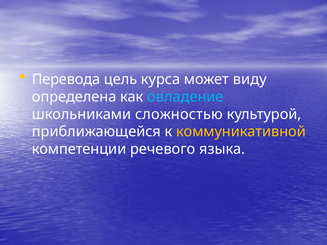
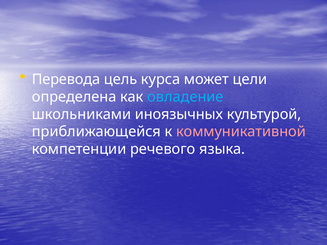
виду: виду -> цели
сложностью: сложностью -> иноязычных
коммуникативной colour: yellow -> pink
